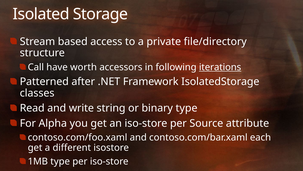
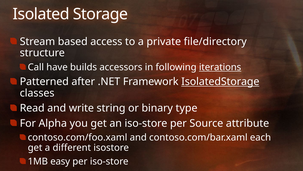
worth: worth -> builds
IsolatedStorage underline: none -> present
1MB type: type -> easy
